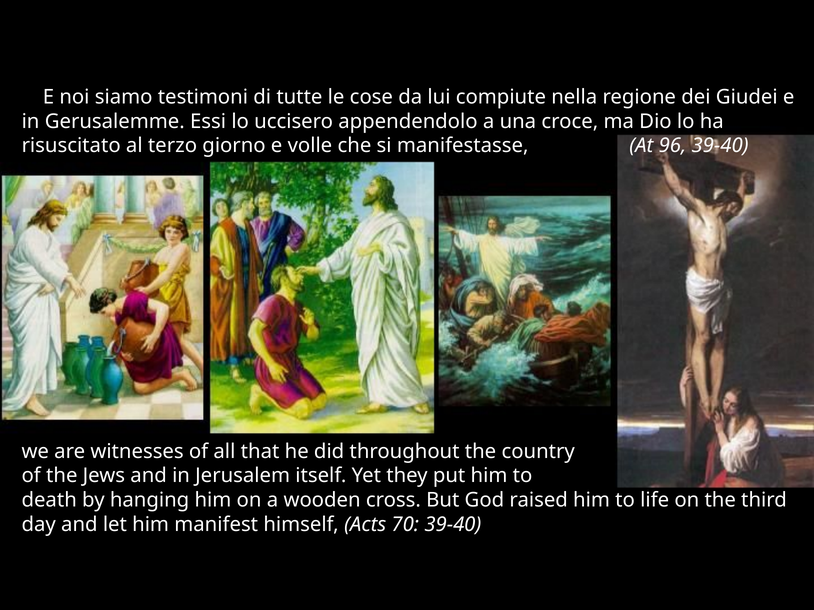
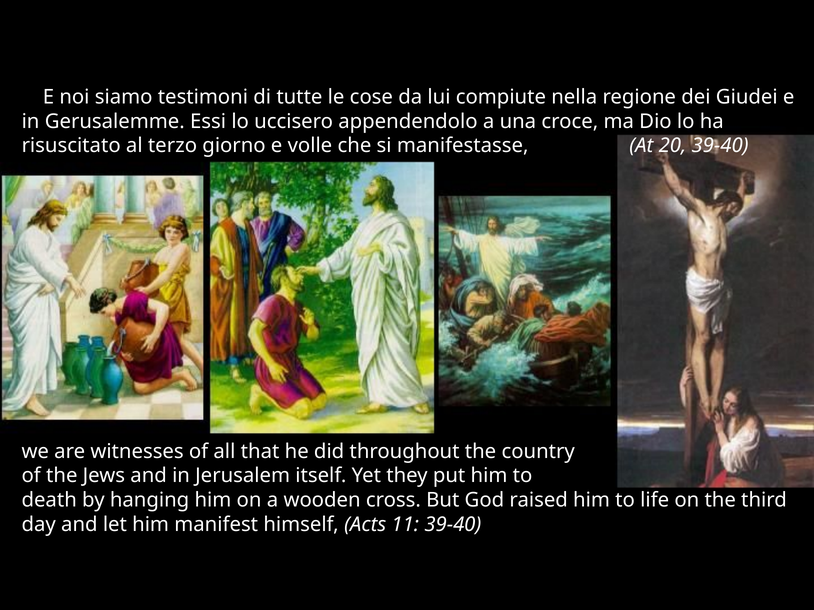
96: 96 -> 20
70: 70 -> 11
